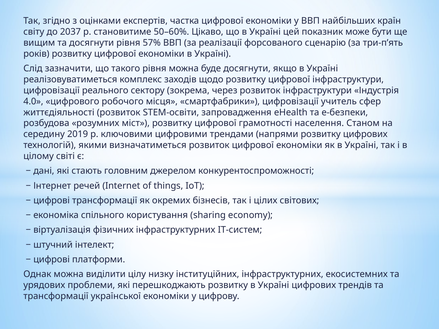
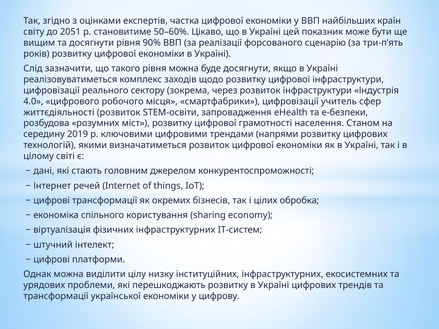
2037: 2037 -> 2051
57%: 57% -> 90%
світових: світових -> обробка
